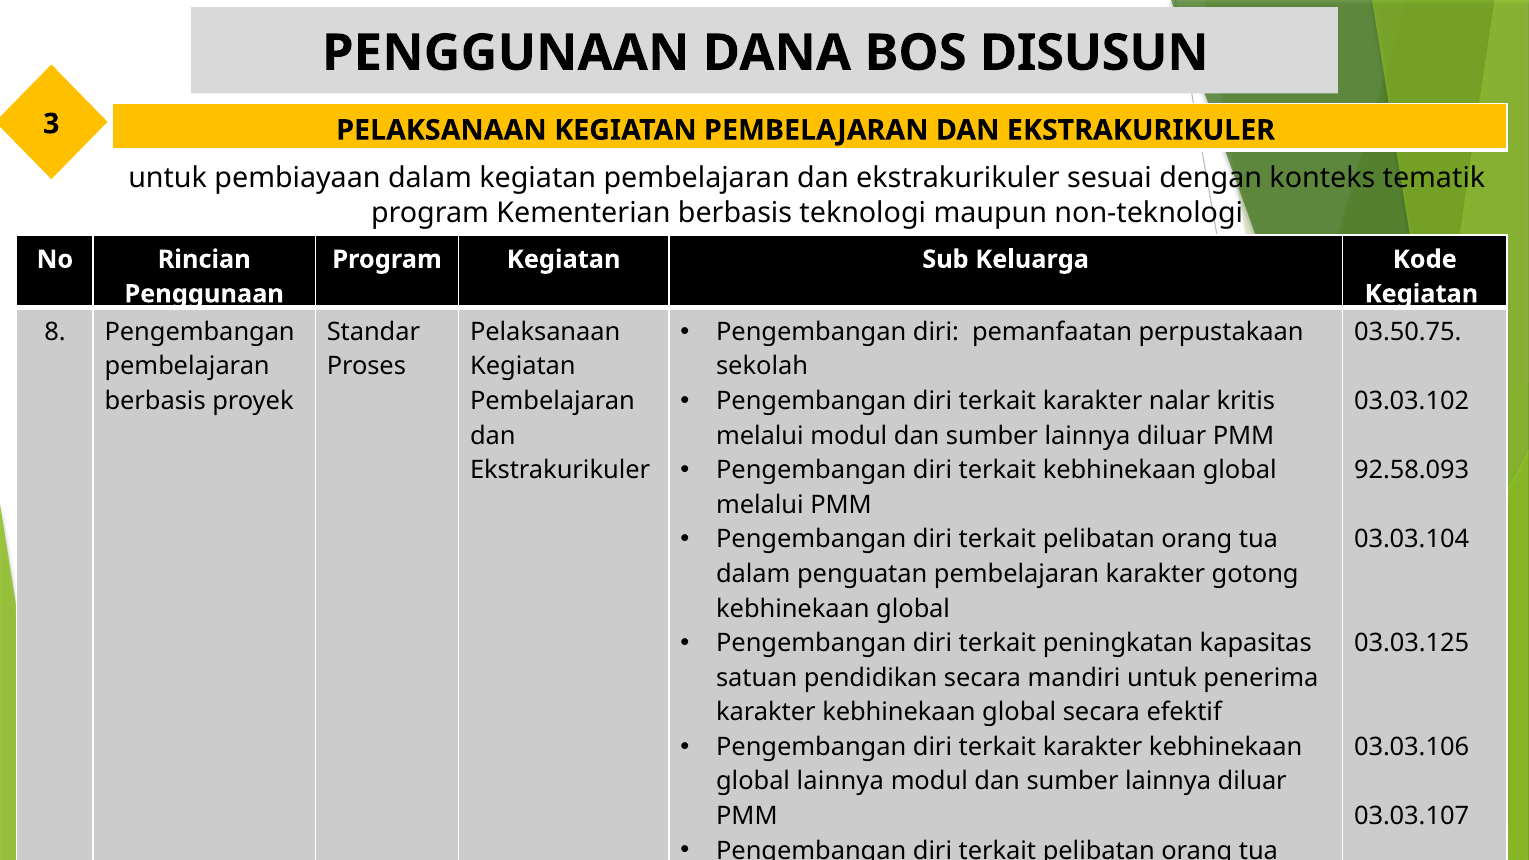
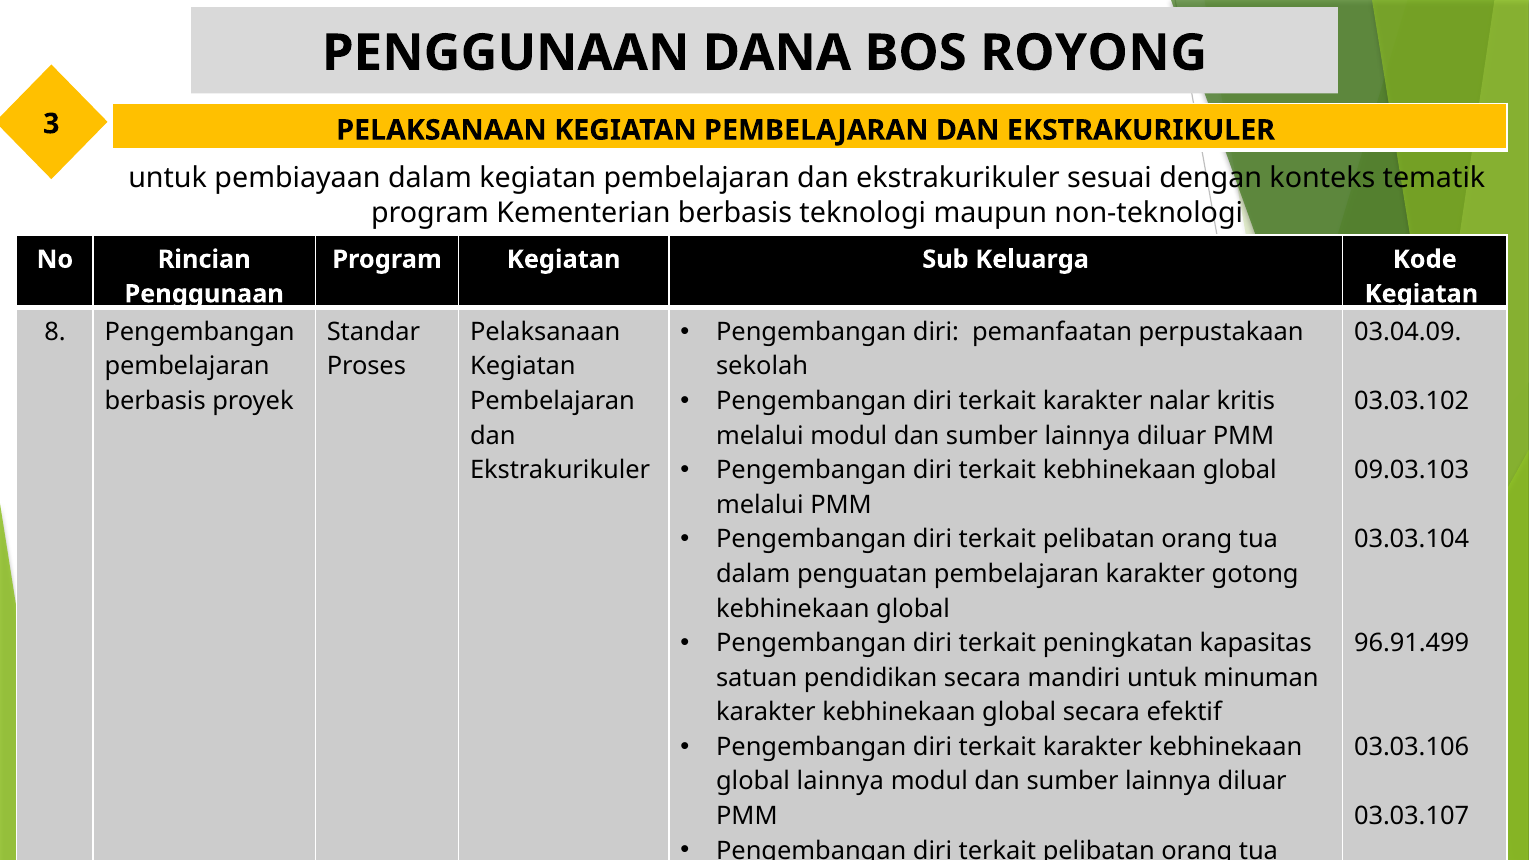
DISUSUN: DISUSUN -> ROYONG
03.50.75: 03.50.75 -> 03.04.09
92.58.093: 92.58.093 -> 09.03.103
03.03.125: 03.03.125 -> 96.91.499
penerima: penerima -> minuman
